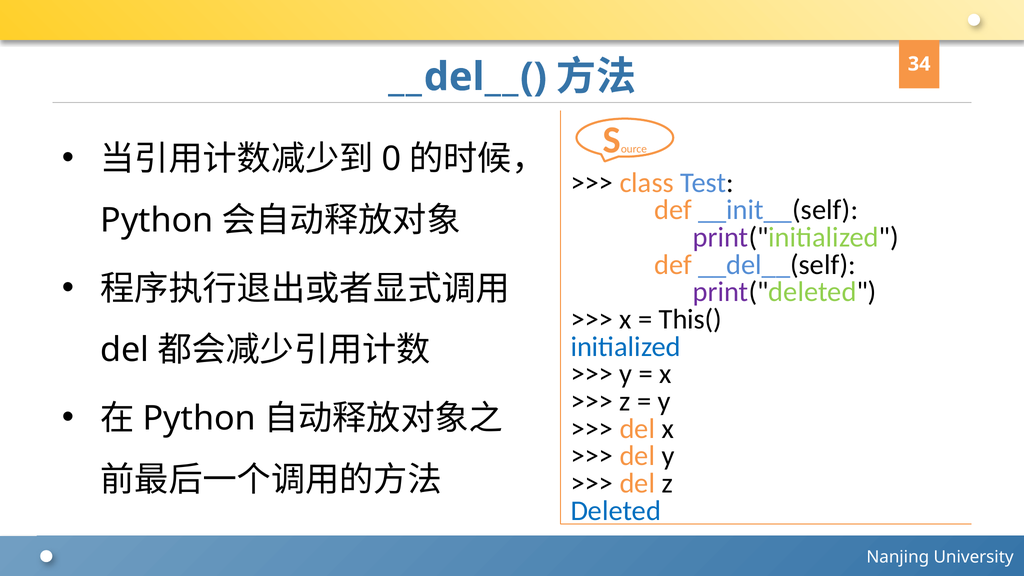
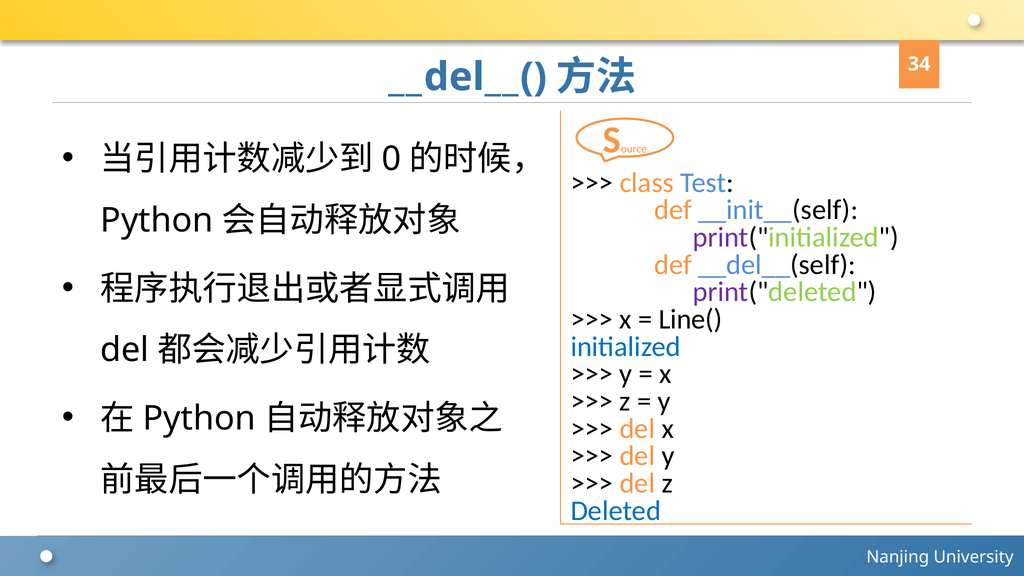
This(: This( -> Line(
